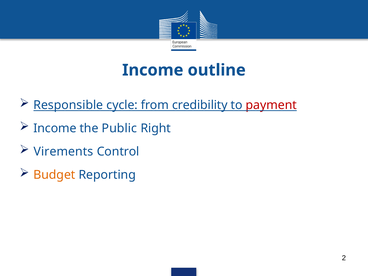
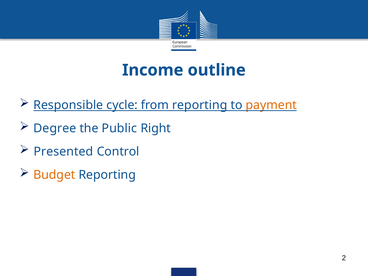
from credibility: credibility -> reporting
payment colour: red -> orange
Income at (55, 128): Income -> Degree
Virements: Virements -> Presented
